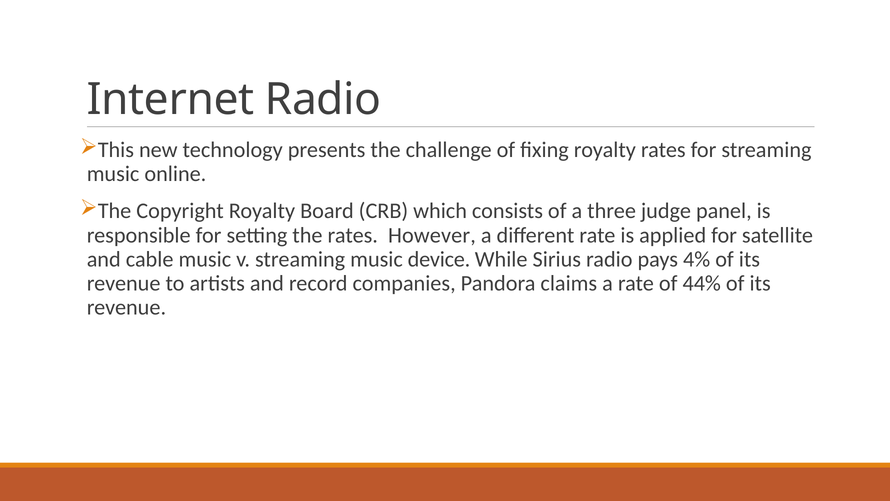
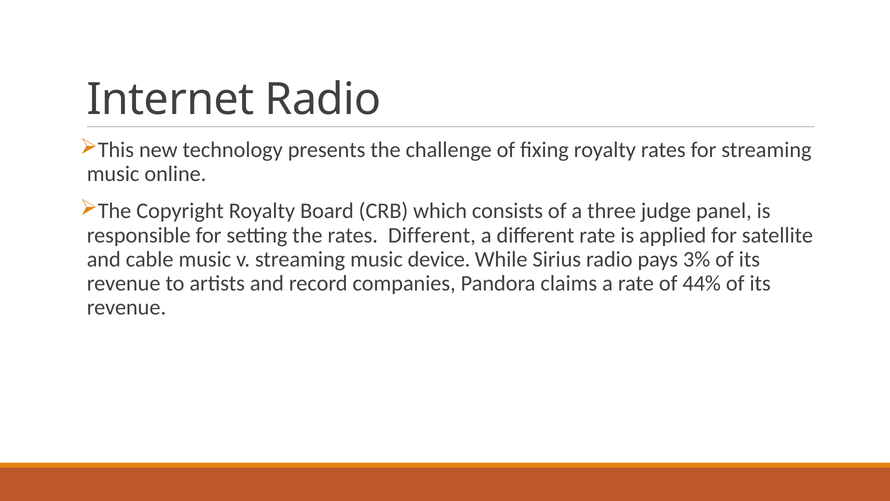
rates However: However -> Different
4%: 4% -> 3%
